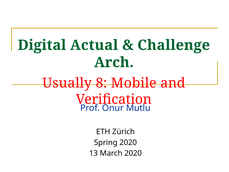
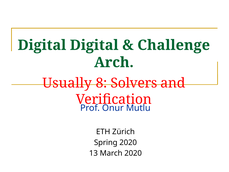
Digital Actual: Actual -> Digital
Mobile: Mobile -> Solvers
